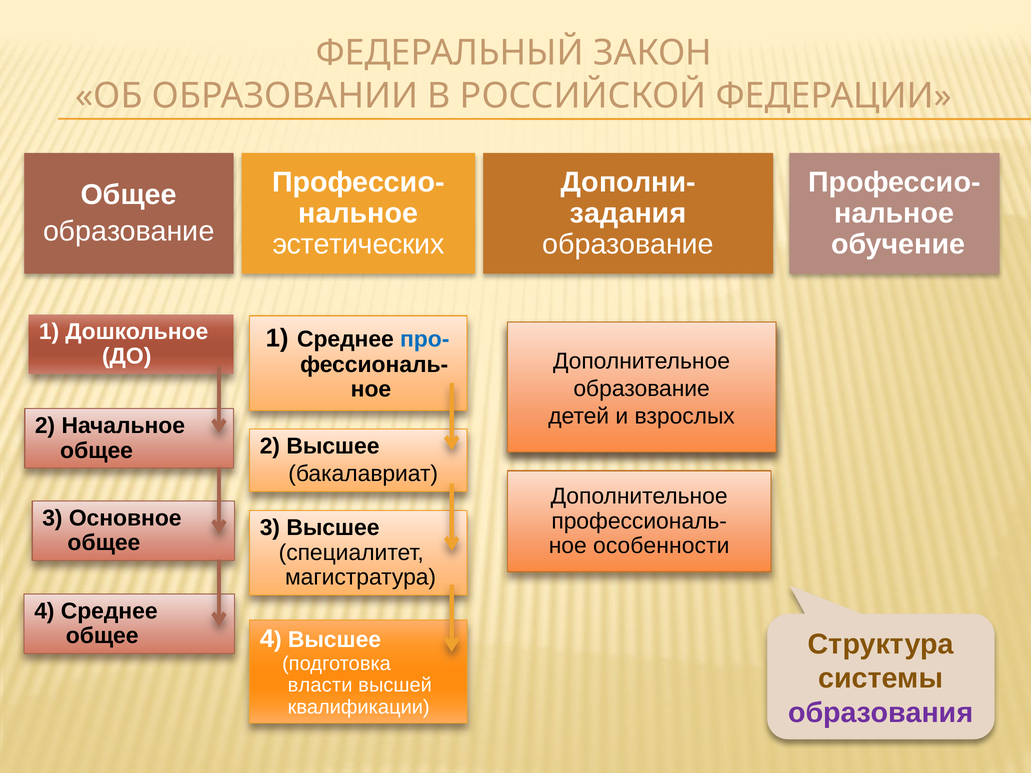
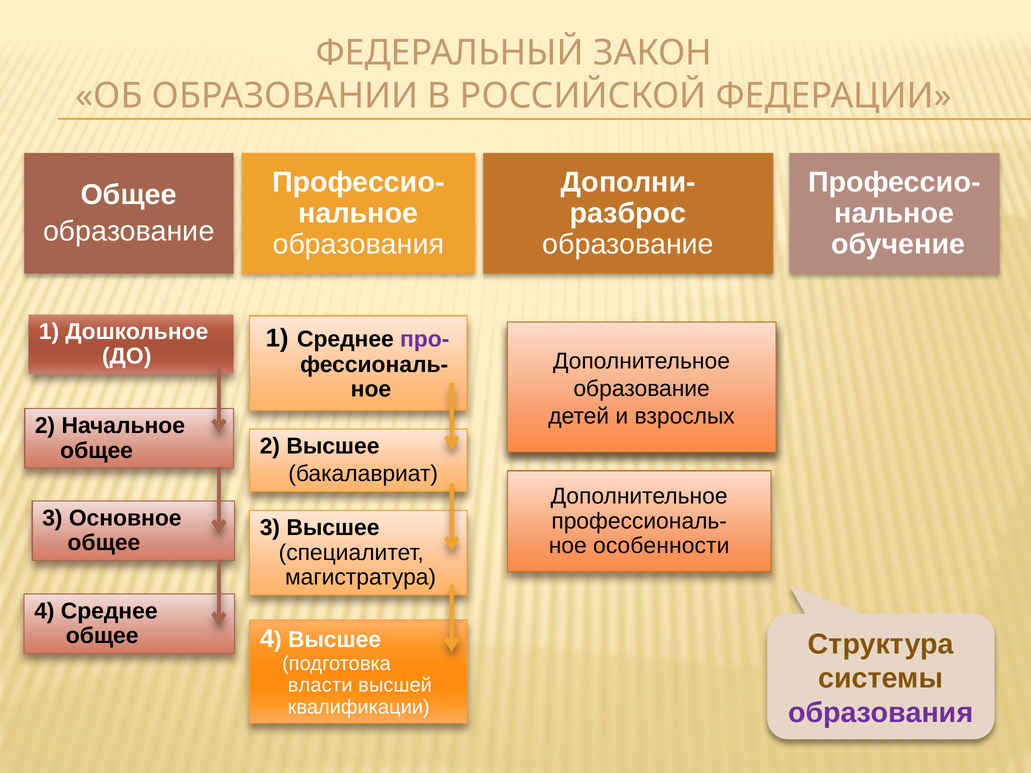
задания: задания -> разброс
эстетических at (359, 244): эстетических -> образования
про- colour: blue -> purple
